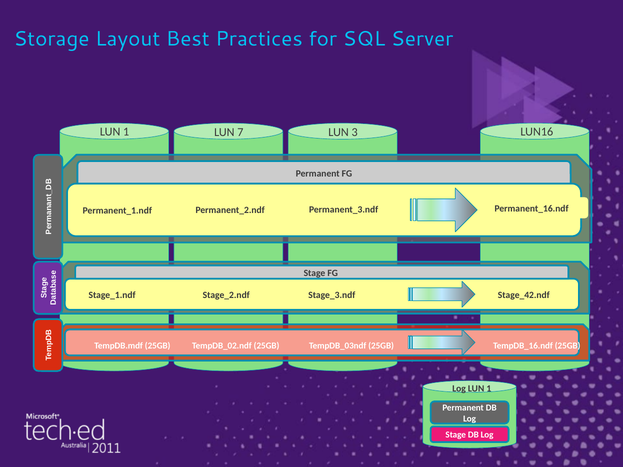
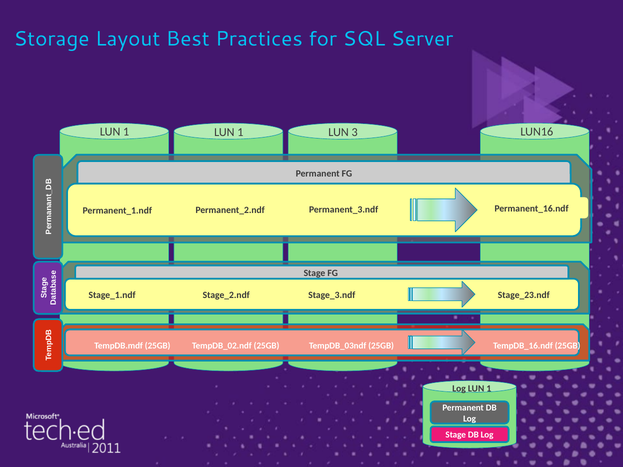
7 at (240, 132): 7 -> 1
Stage_42.ndf: Stage_42.ndf -> Stage_23.ndf
